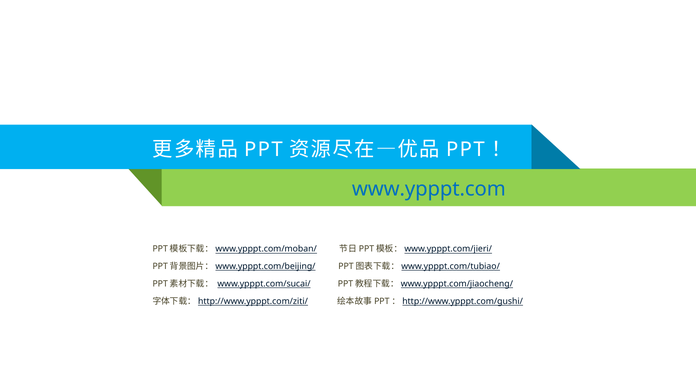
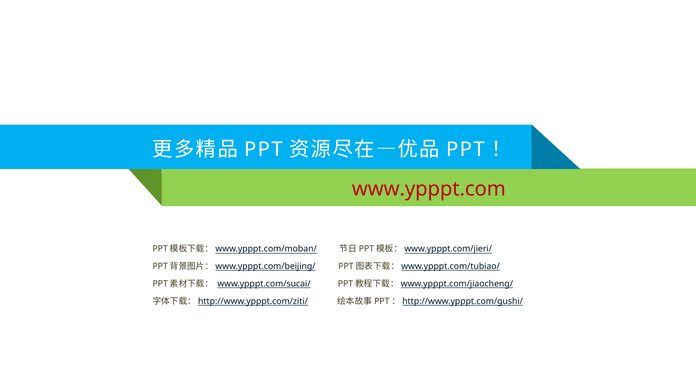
www.ypppt.com colour: blue -> red
